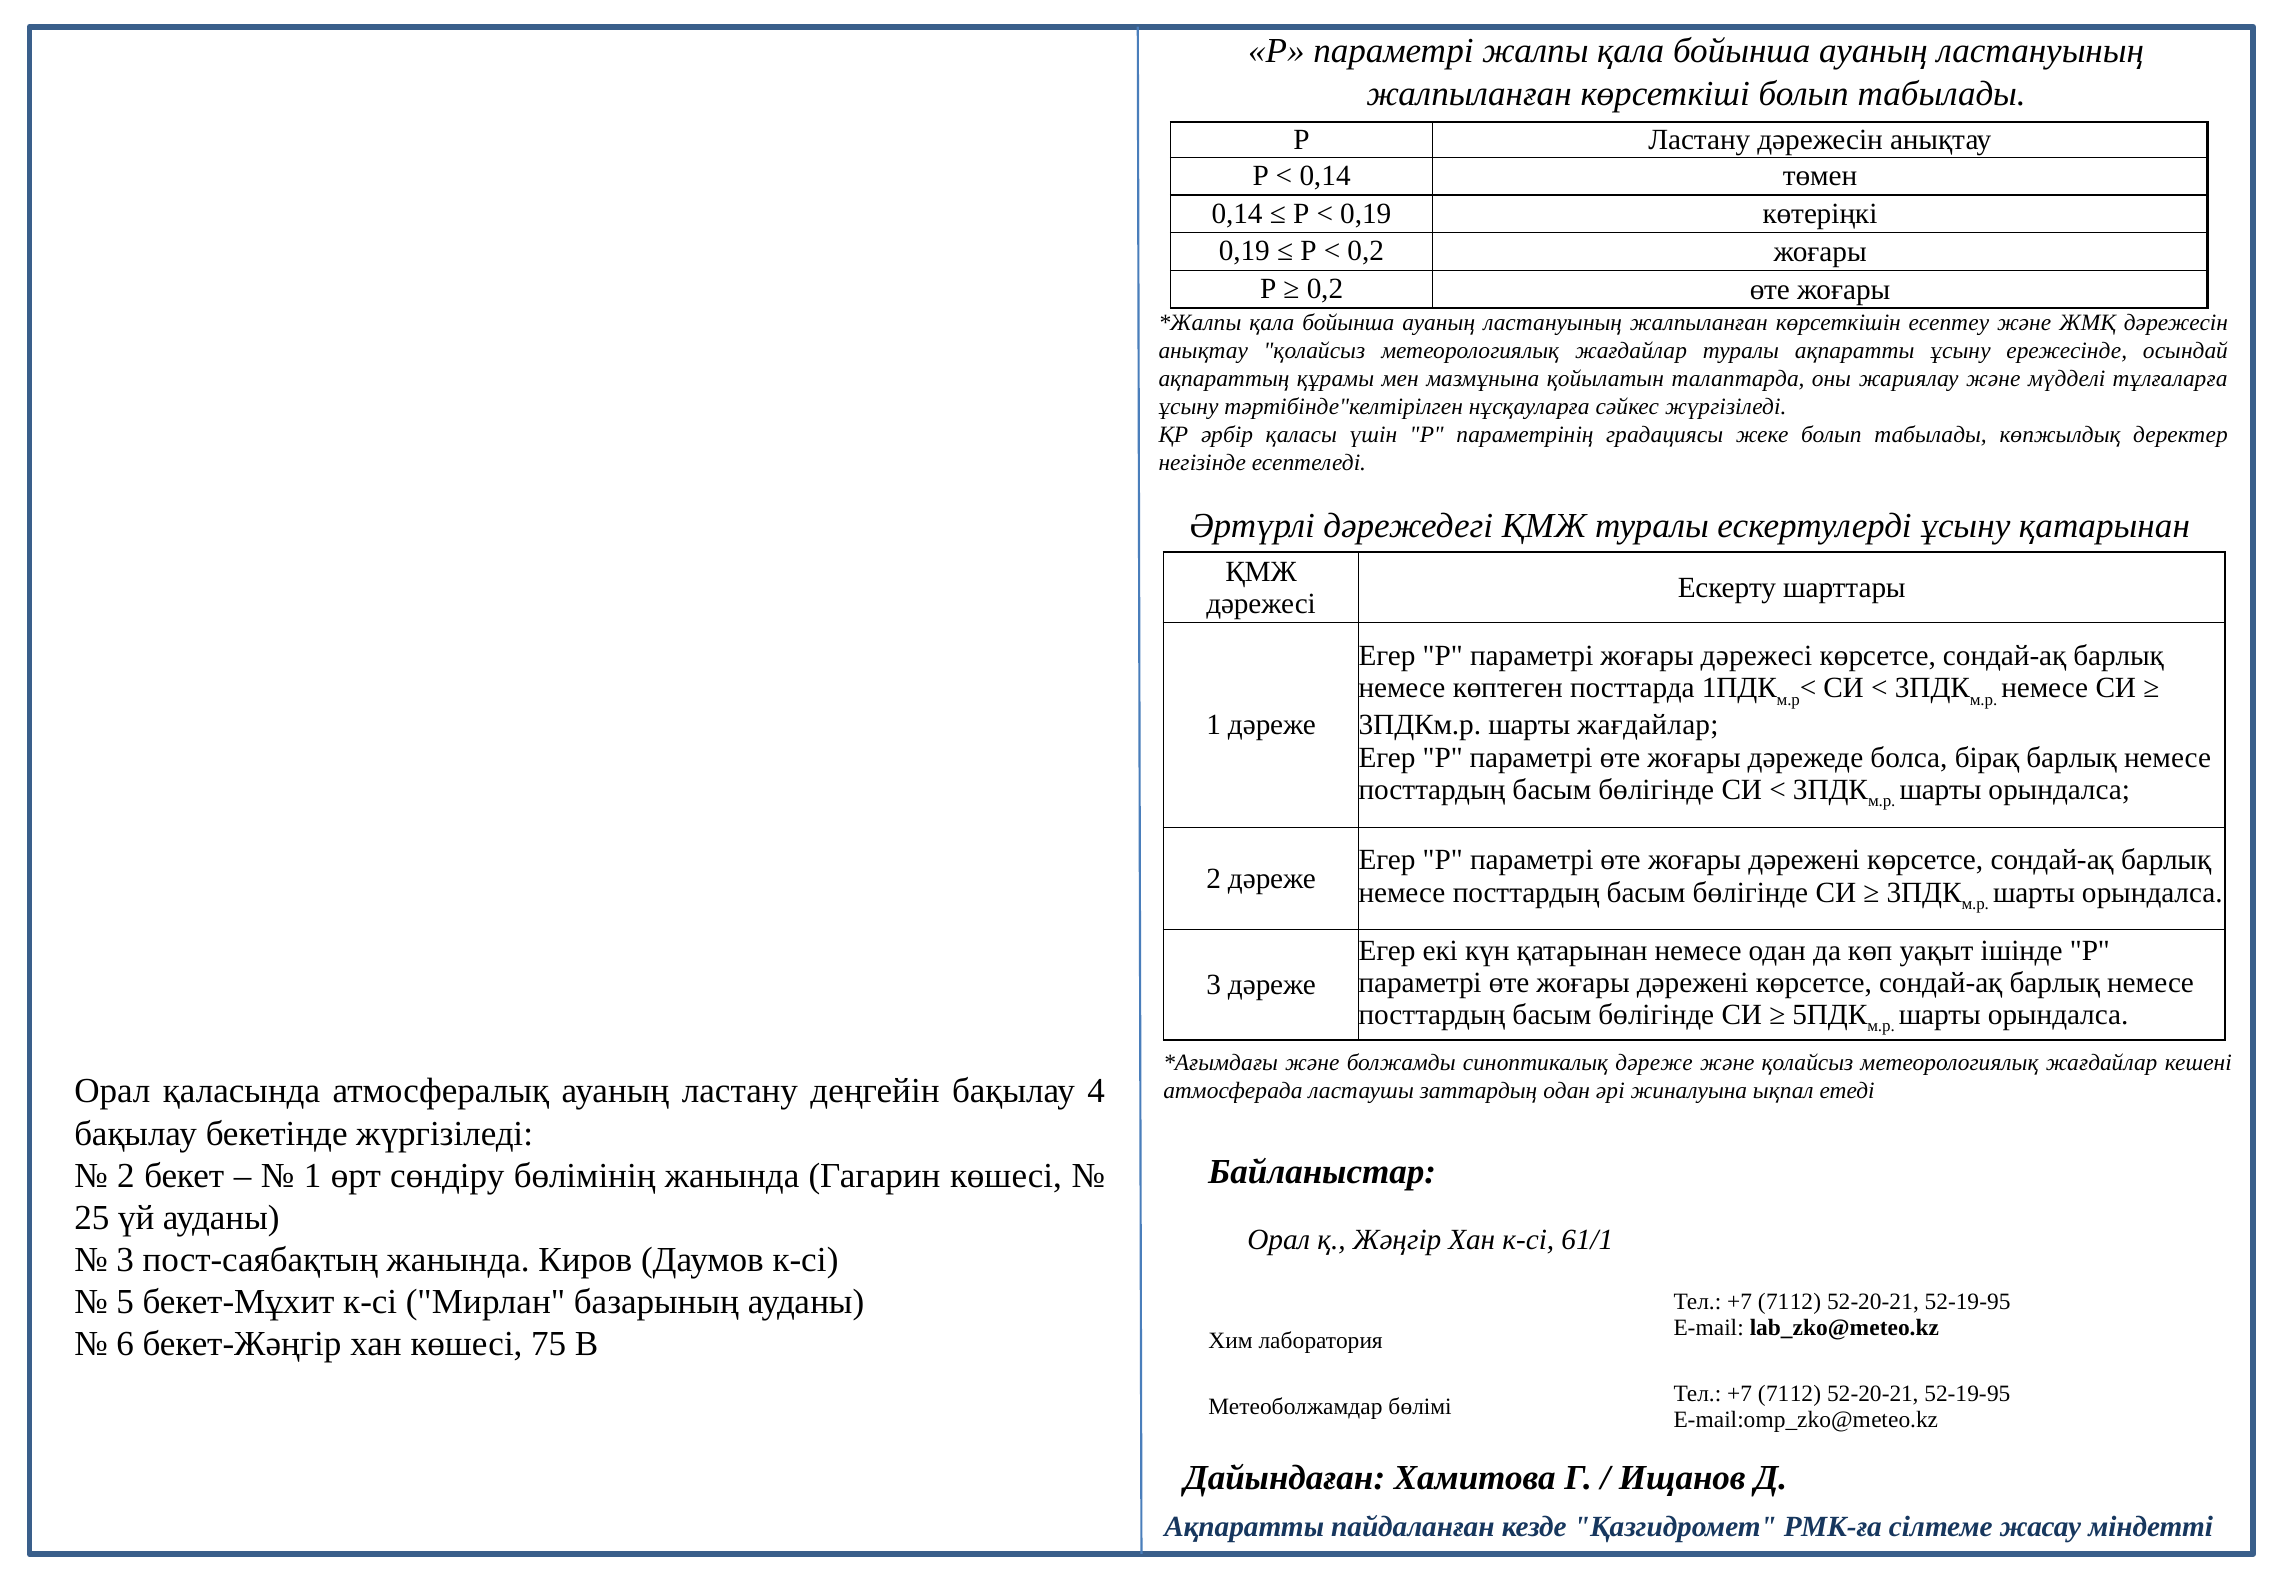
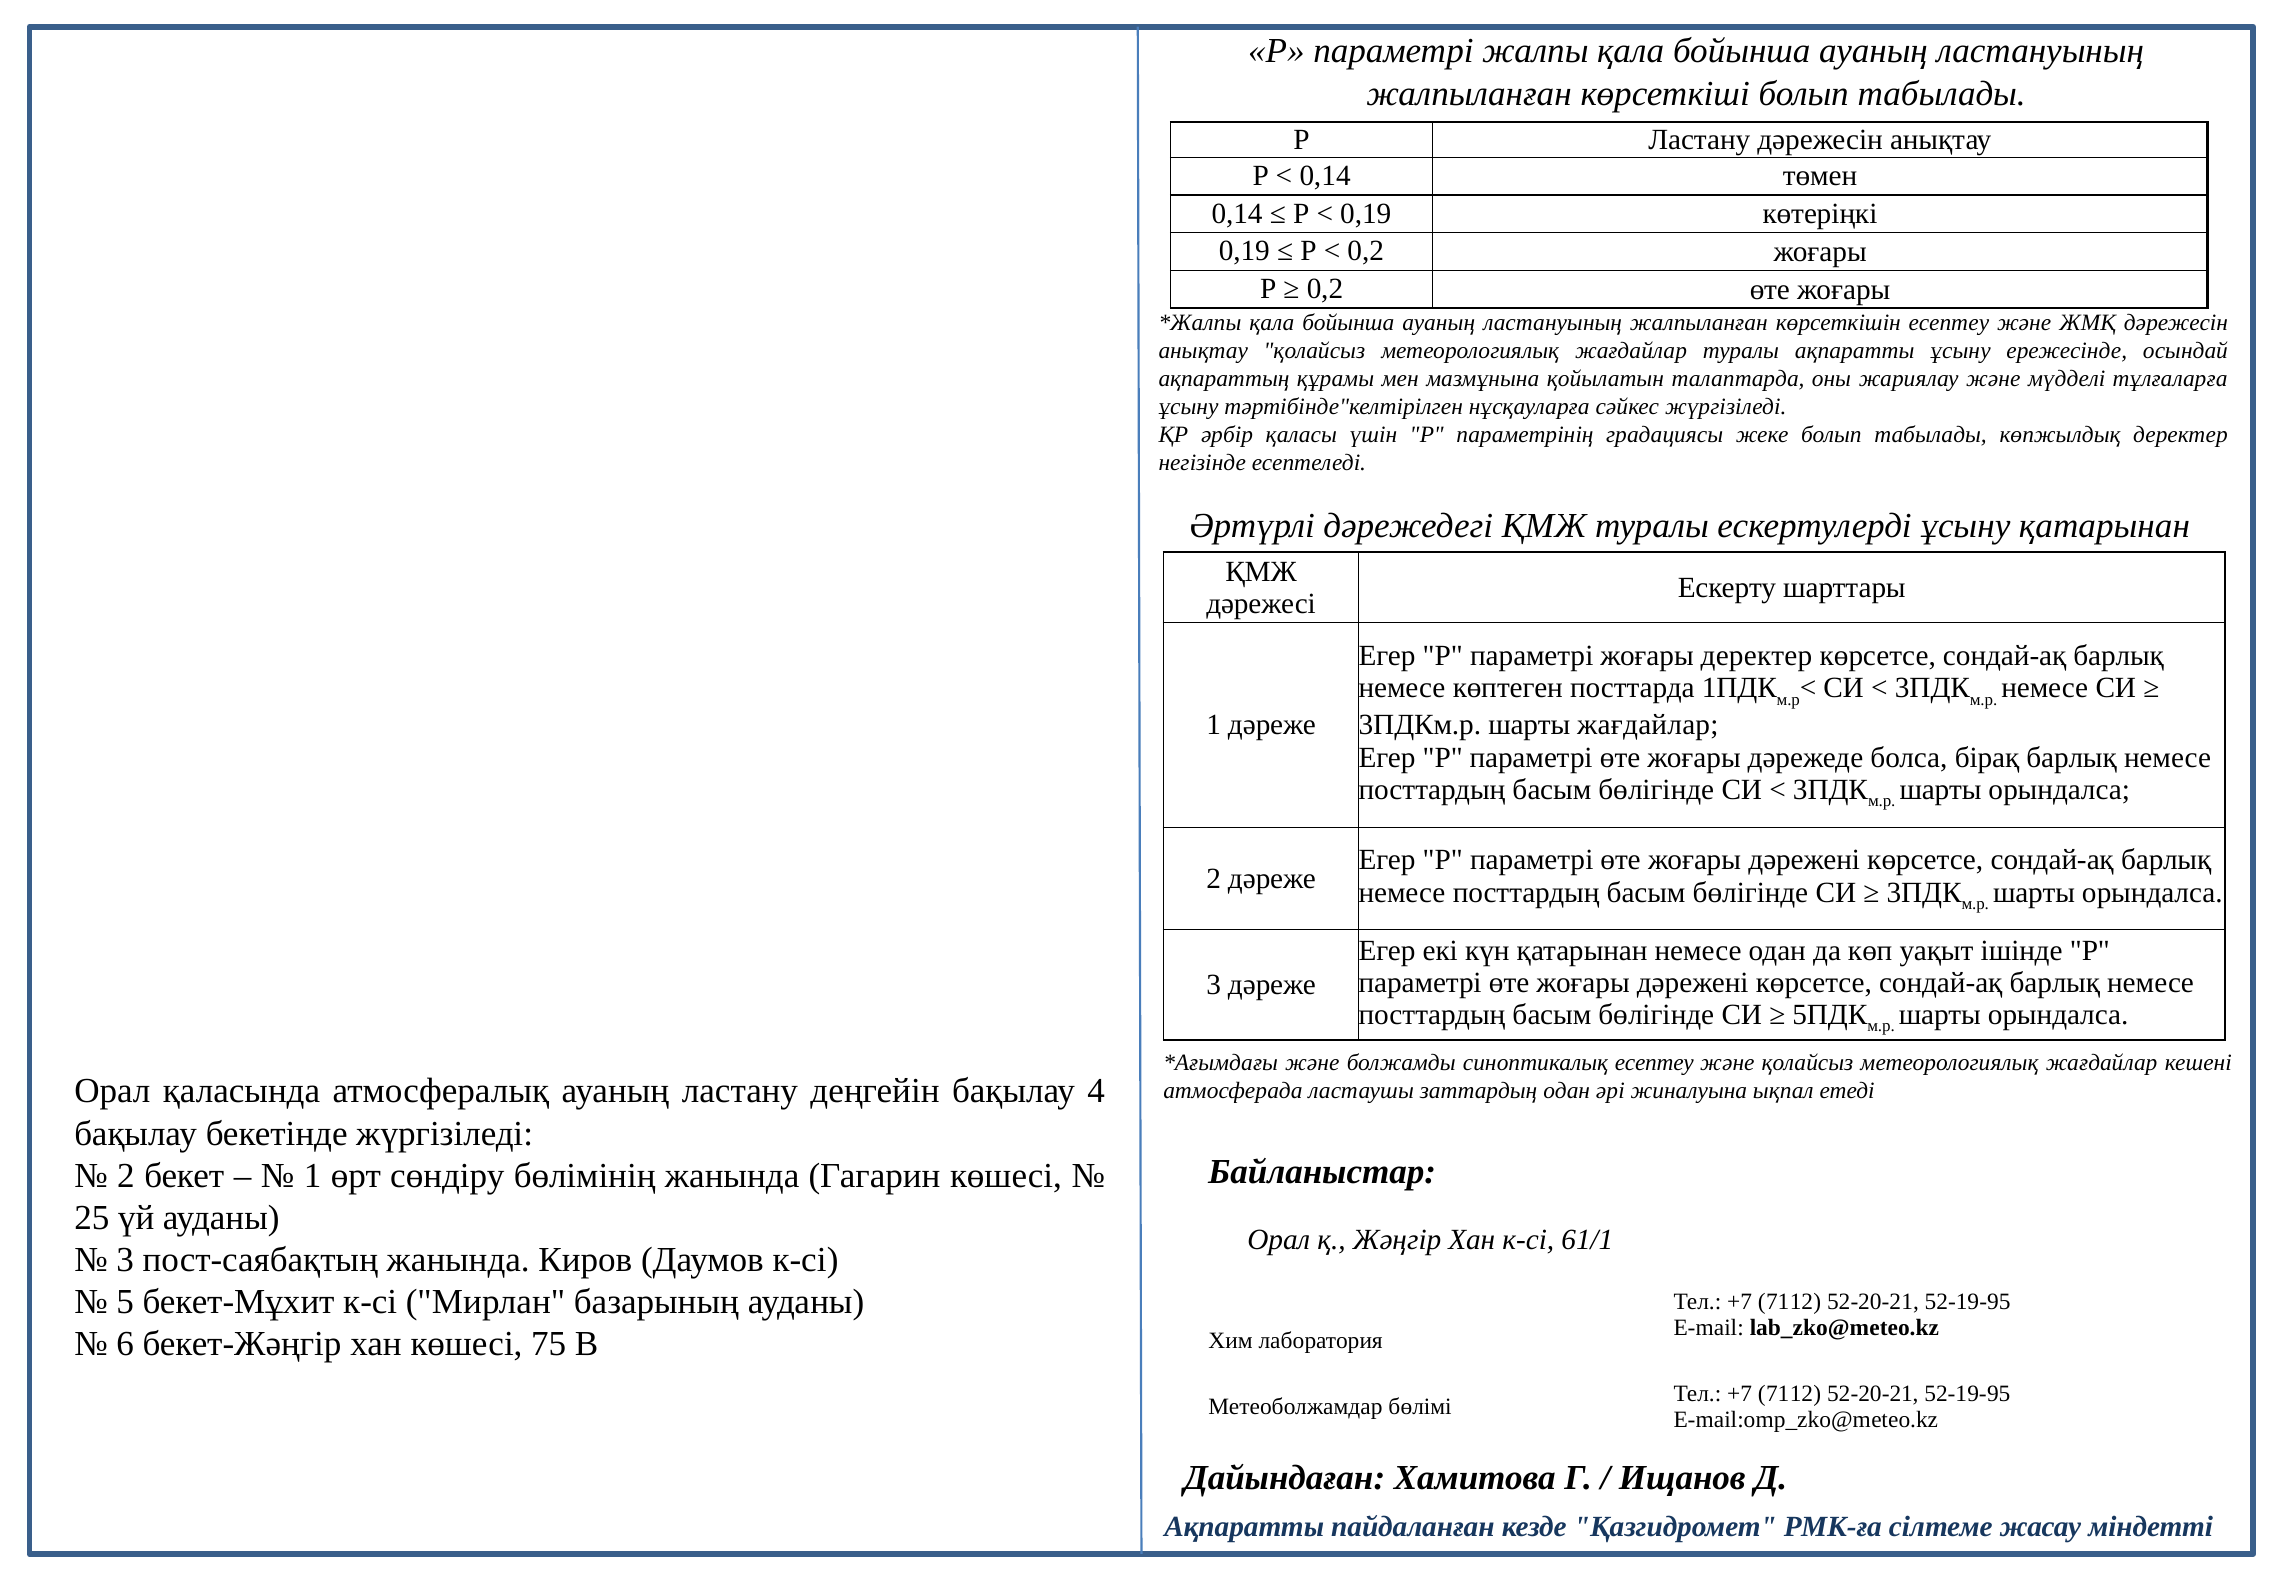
жоғары дәрежесі: дәрежесі -> деректер
синоптикалық дәреже: дәреже -> есептеу
